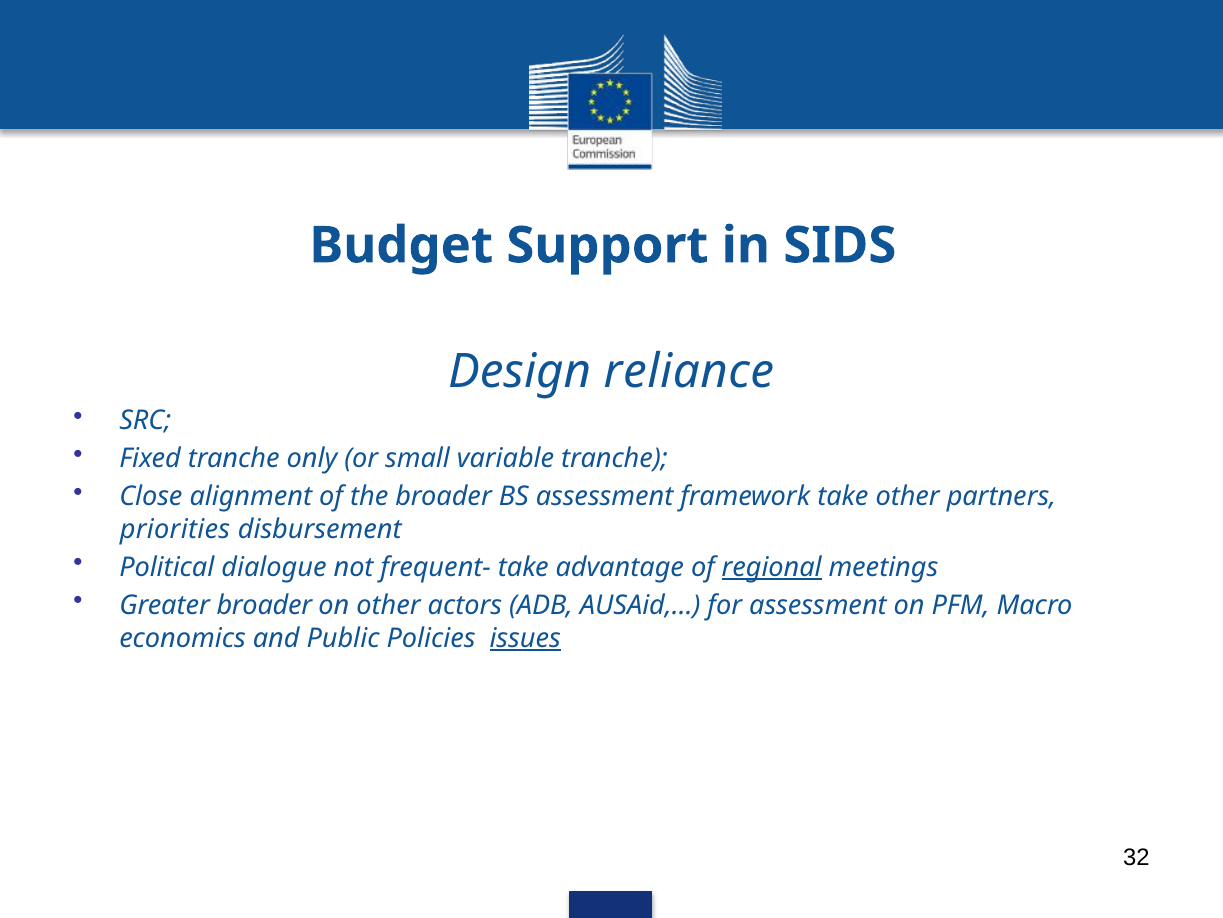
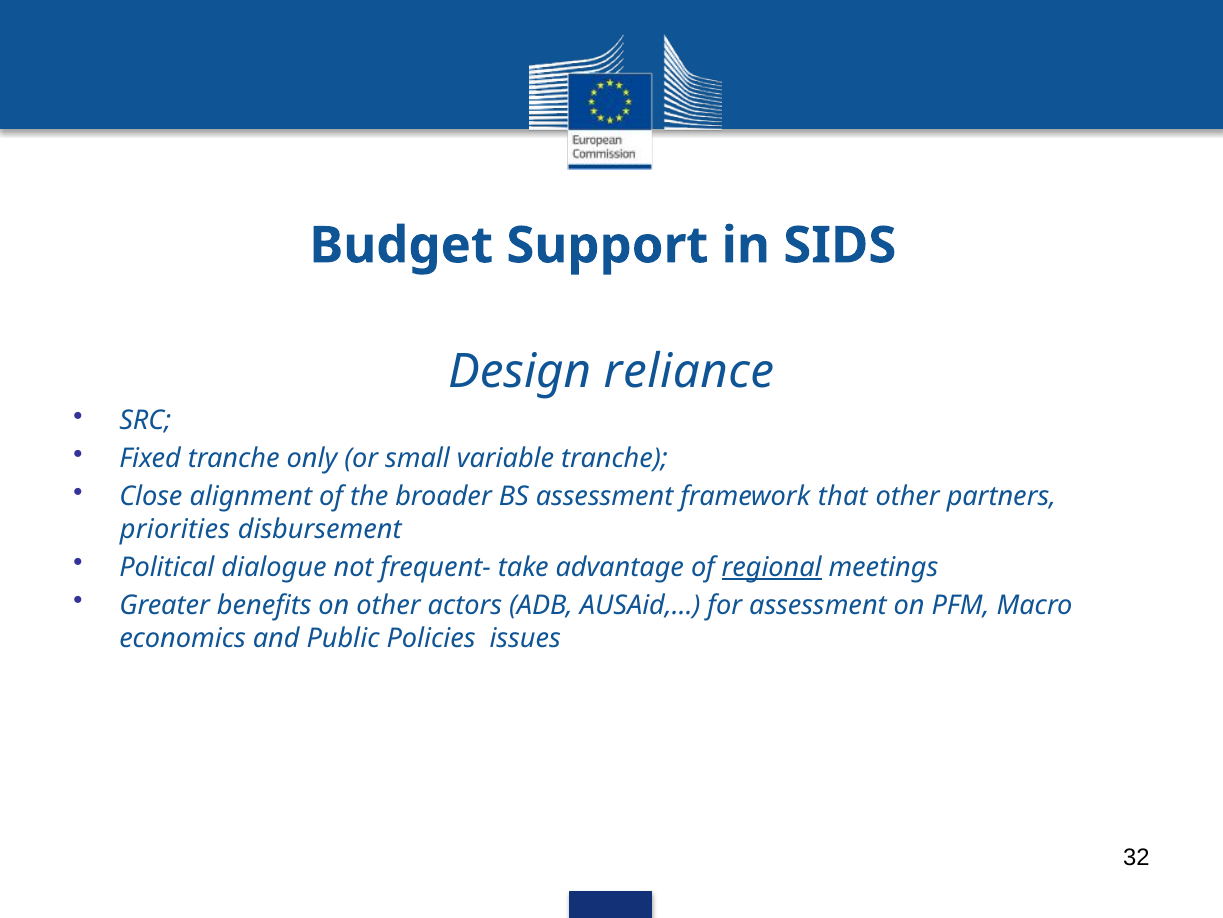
framework take: take -> that
Greater broader: broader -> benefits
issues underline: present -> none
